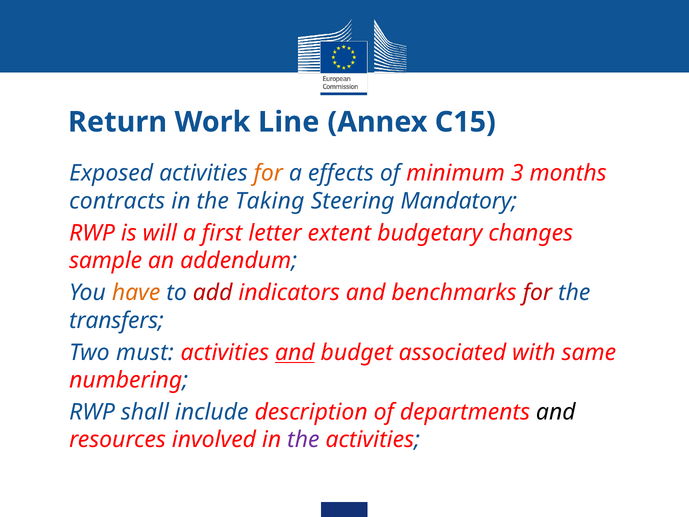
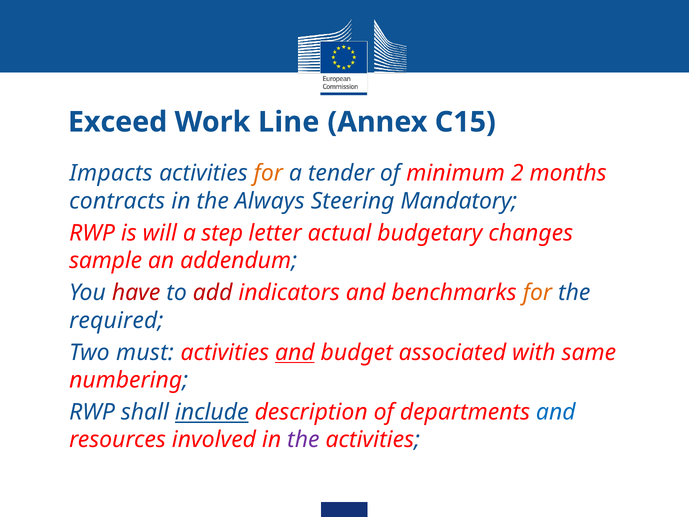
Return: Return -> Exceed
Exposed: Exposed -> Impacts
effects: effects -> tender
3: 3 -> 2
Taking: Taking -> Always
first: first -> step
extent: extent -> actual
have colour: orange -> red
for at (537, 293) colour: red -> orange
transfers: transfers -> required
include underline: none -> present
and at (556, 412) colour: black -> blue
